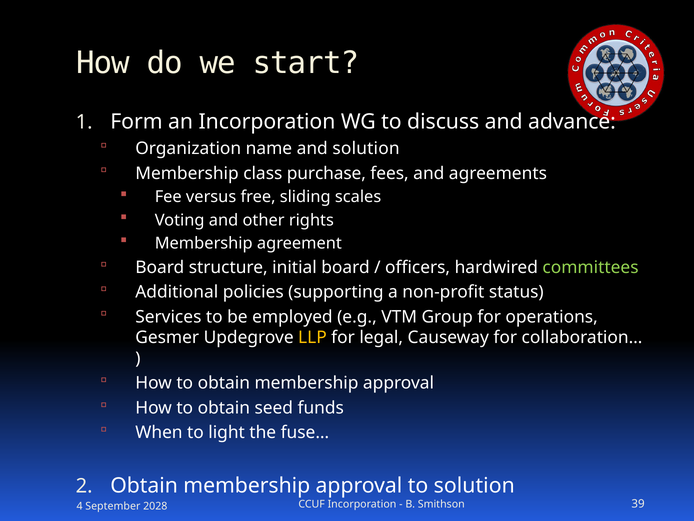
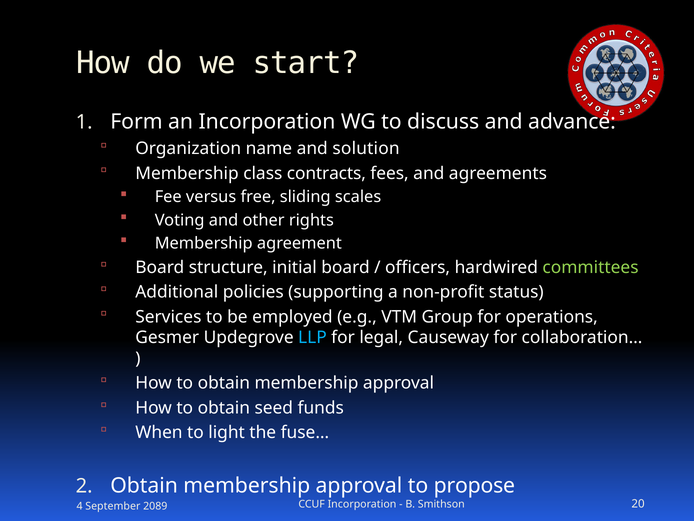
purchase: purchase -> contracts
LLP colour: yellow -> light blue
to solution: solution -> propose
39: 39 -> 20
2028: 2028 -> 2089
